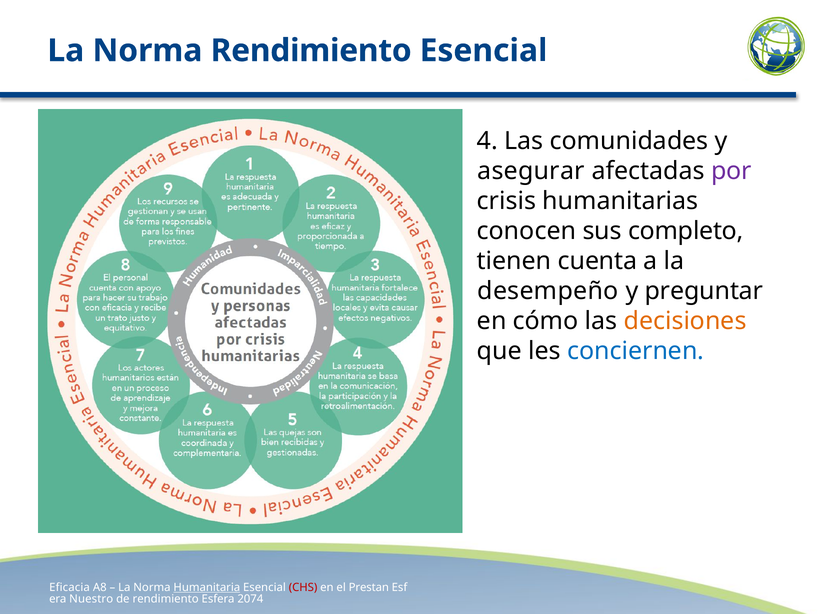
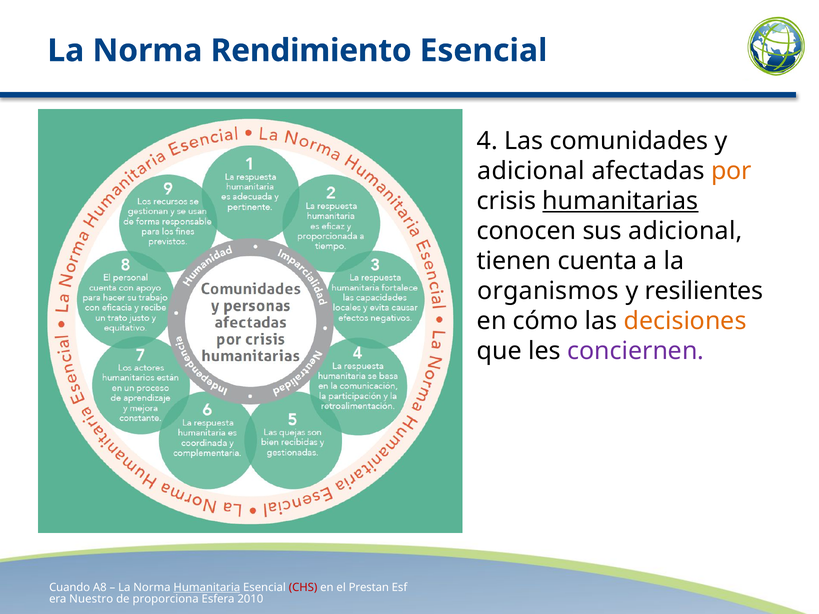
asegurar at (531, 171): asegurar -> adicional
por colour: purple -> orange
humanitarias underline: none -> present
sus completo: completo -> adicional
desempeño: desempeño -> organismos
preguntar: preguntar -> resilientes
conciernen colour: blue -> purple
Eficacia: Eficacia -> Cuando
de rendimiento: rendimiento -> proporciona
2074: 2074 -> 2010
